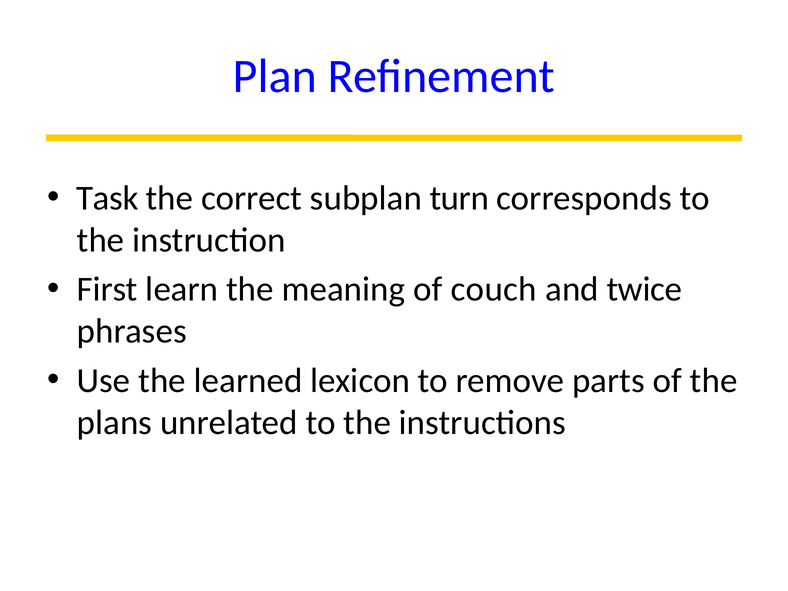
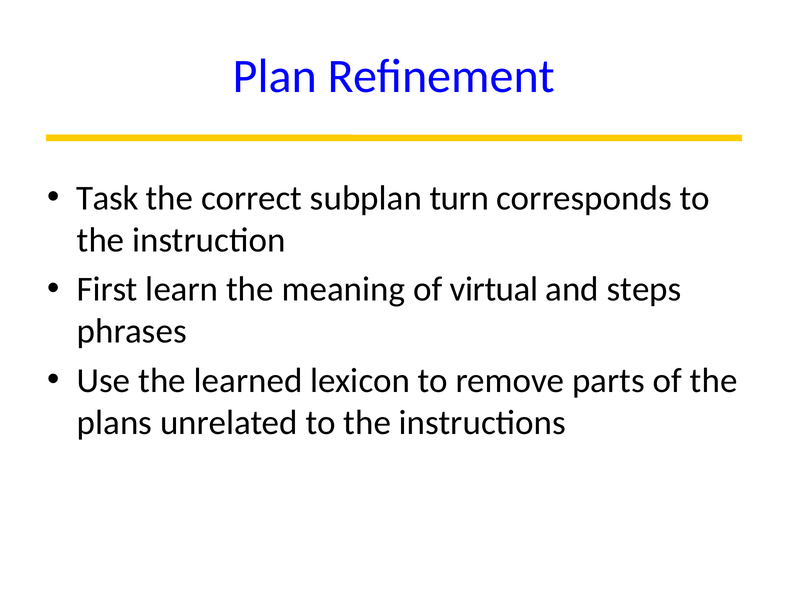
couch: couch -> virtual
twice: twice -> steps
